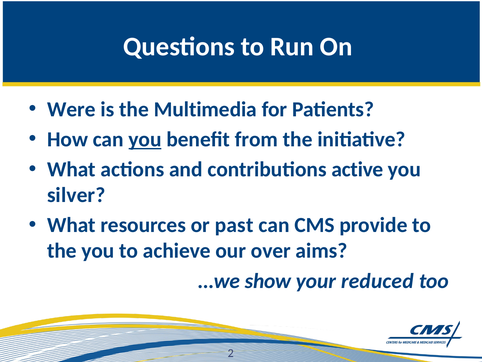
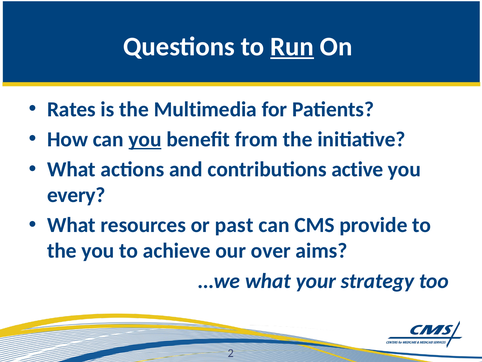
Run underline: none -> present
Were: Were -> Rates
silver: silver -> every
…we show: show -> what
reduced: reduced -> strategy
